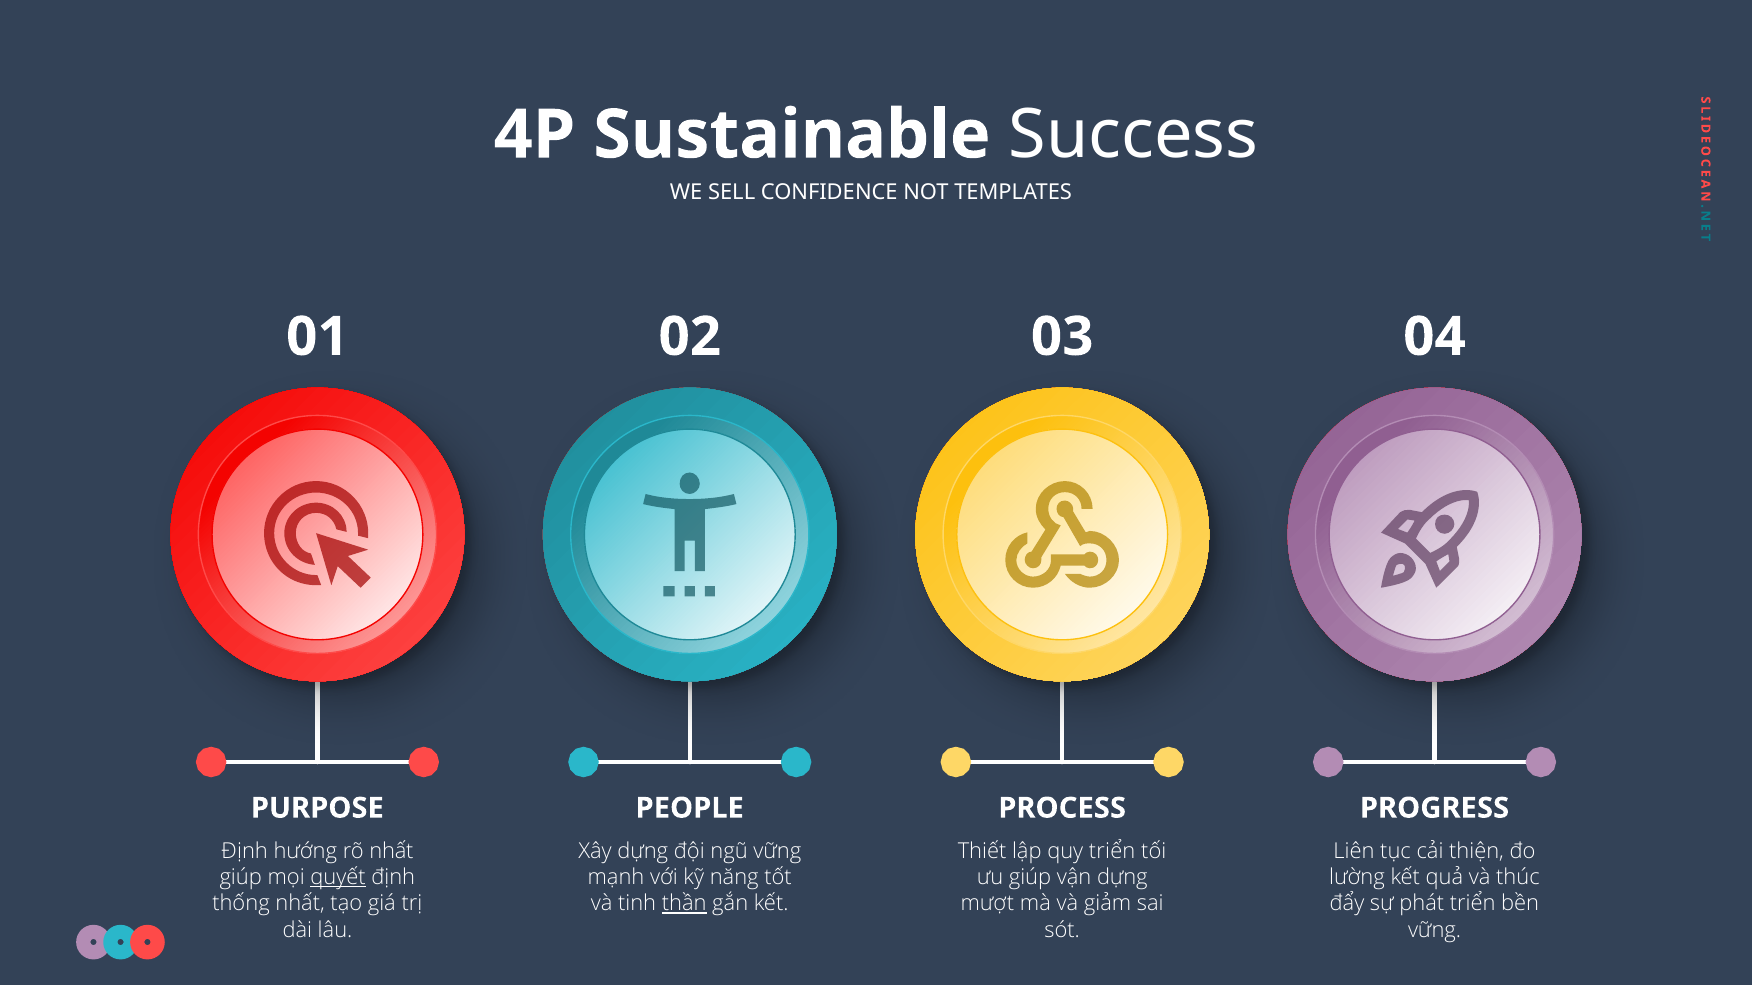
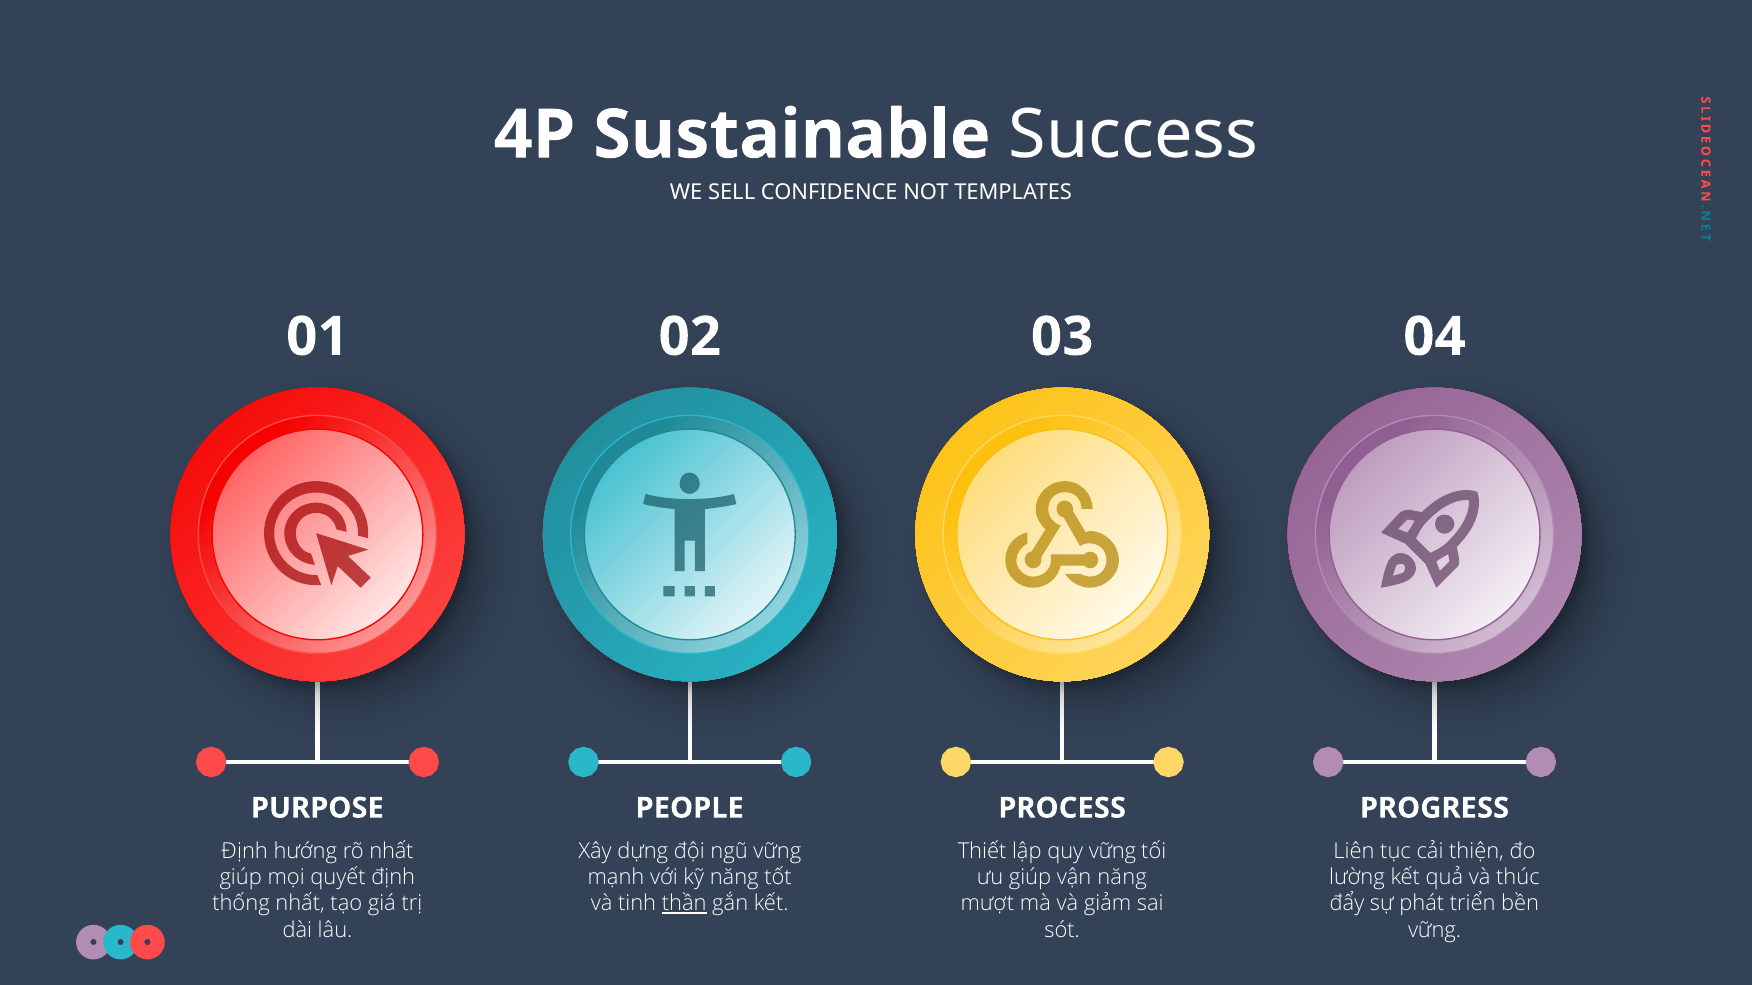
quy triển: triển -> vững
quyết underline: present -> none
vận dựng: dựng -> năng
